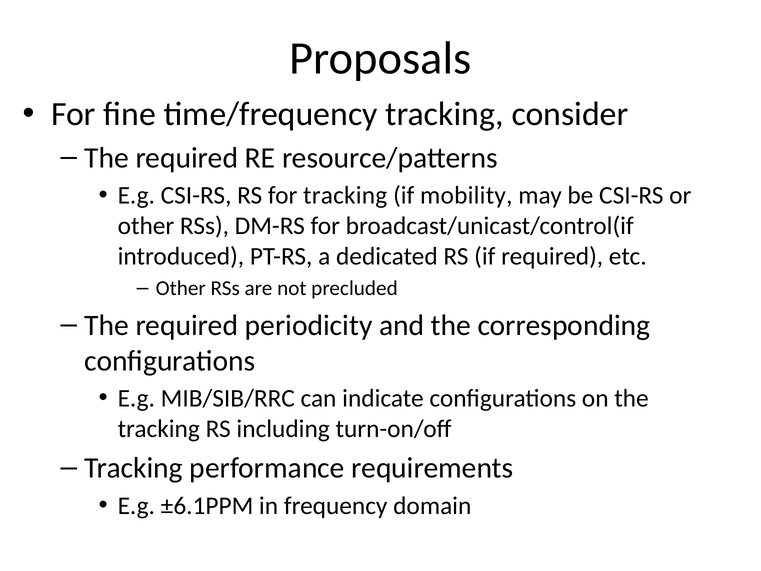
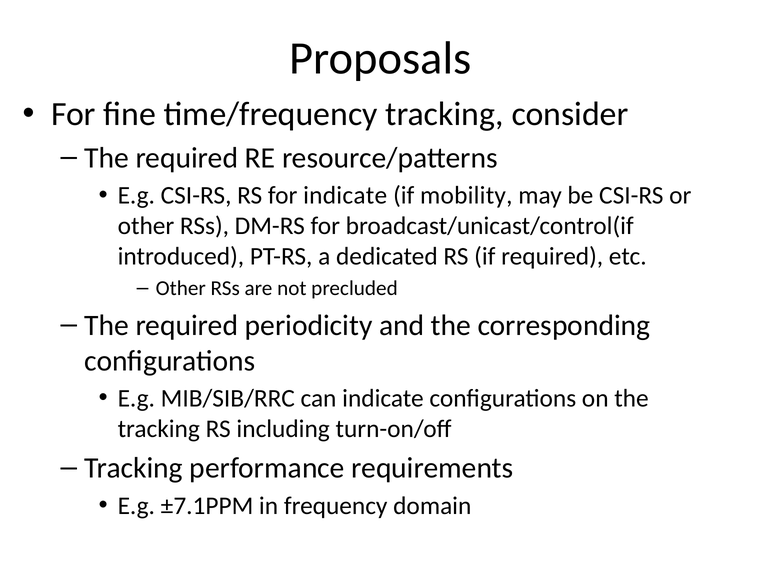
for tracking: tracking -> indicate
±6.1PPM: ±6.1PPM -> ±7.1PPM
